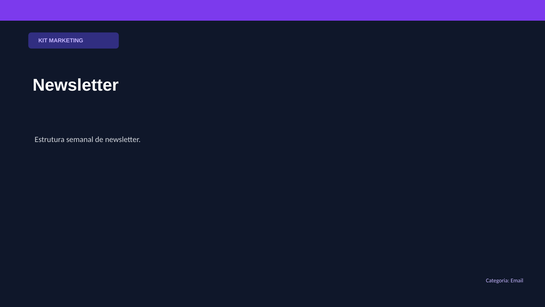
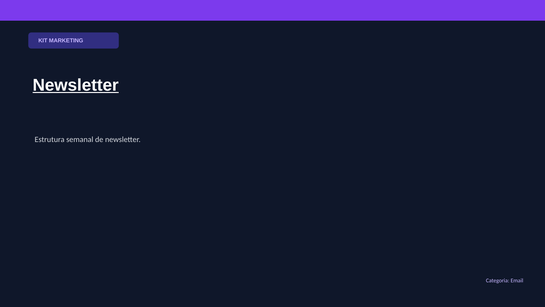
Newsletter at (76, 85) underline: none -> present
